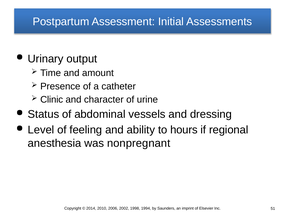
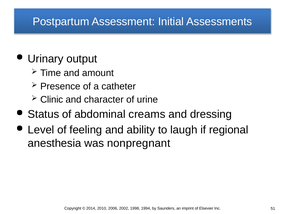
vessels: vessels -> creams
hours: hours -> laugh
